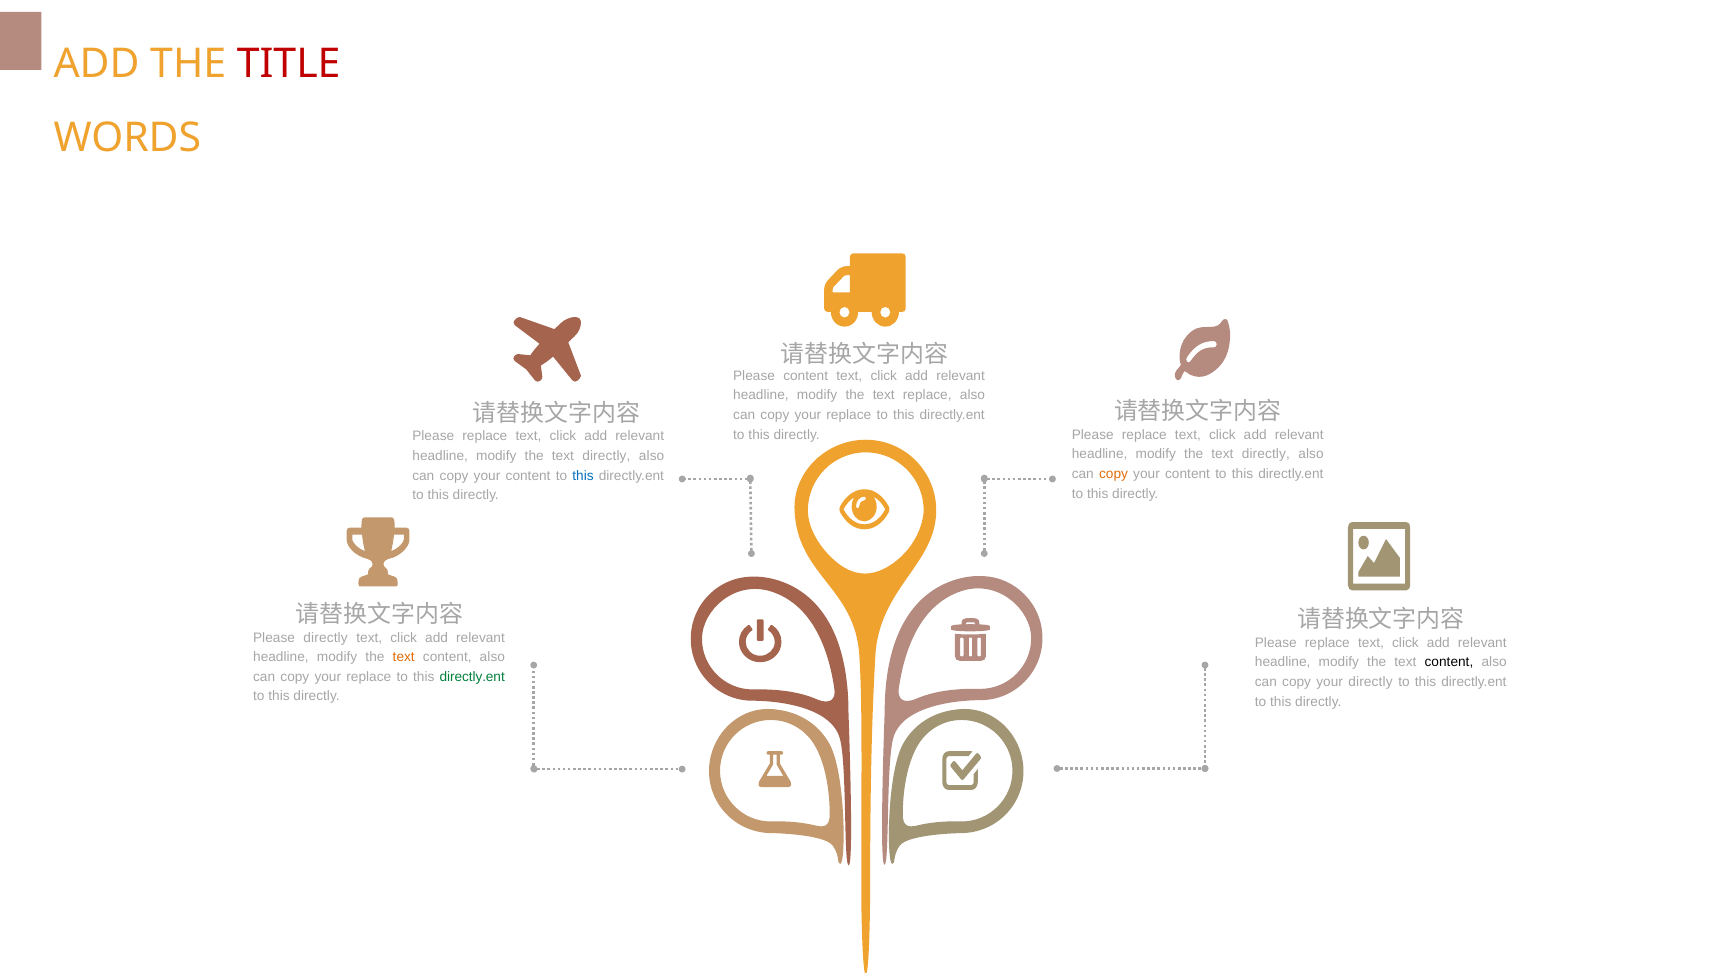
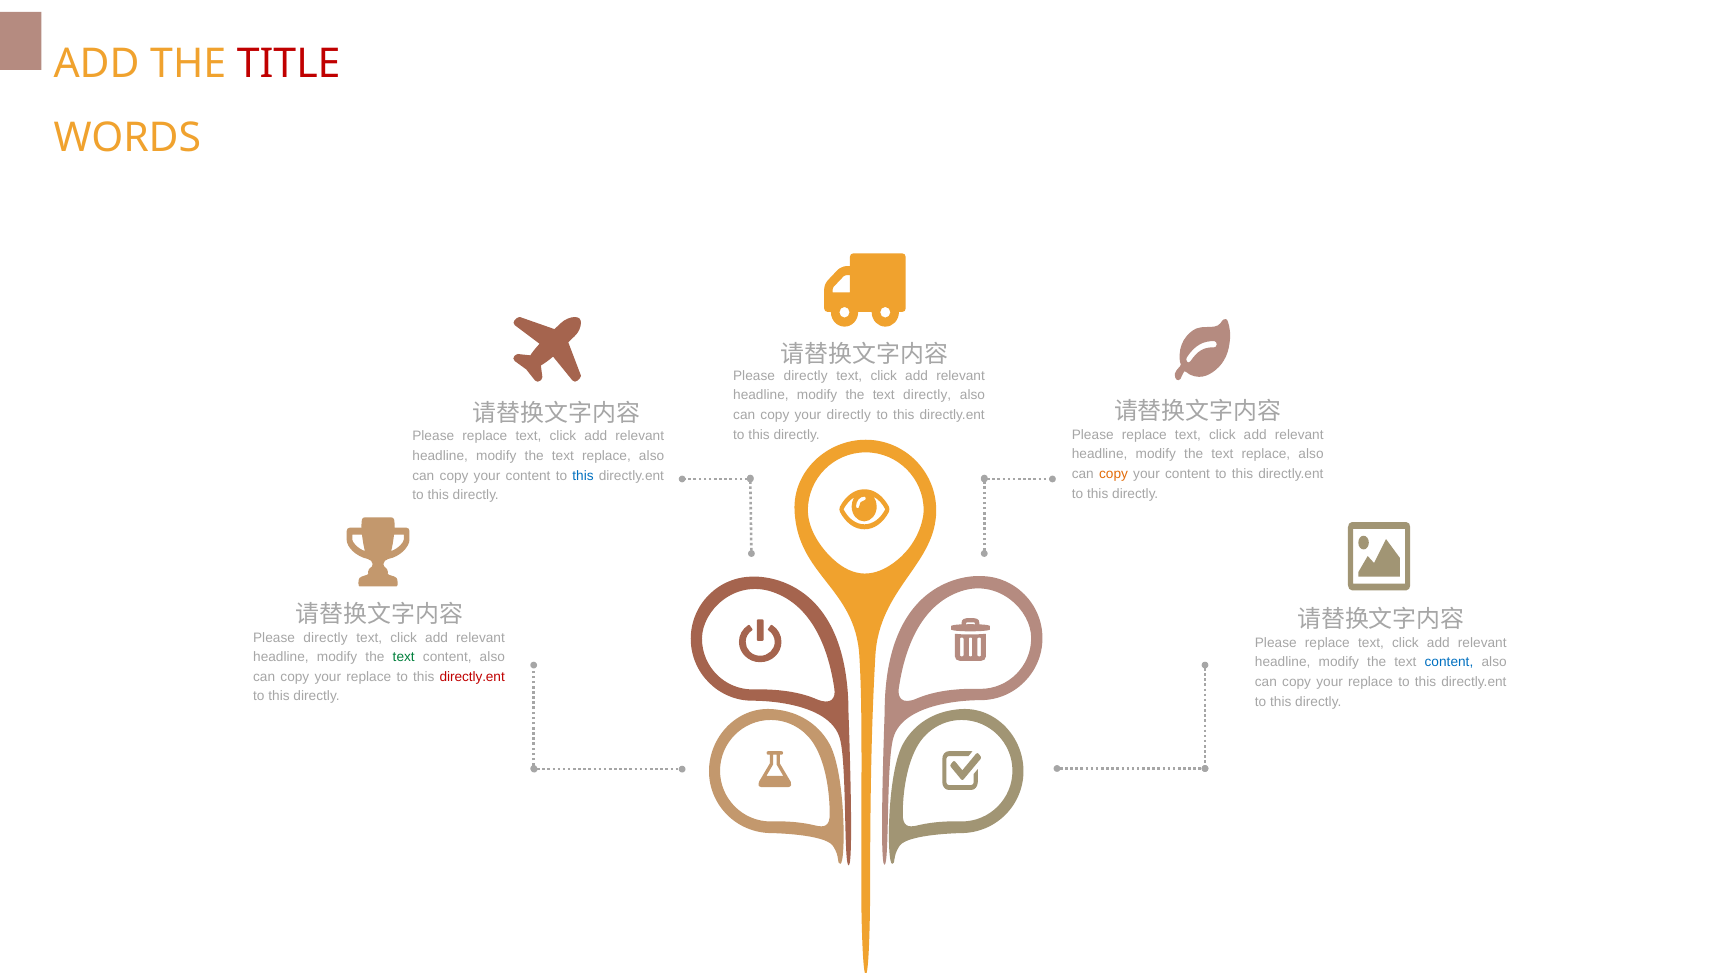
content at (806, 376): content -> directly
text replace: replace -> directly
replace at (849, 415): replace -> directly
directly at (1266, 454): directly -> replace
directly at (606, 456): directly -> replace
text at (404, 657) colour: orange -> green
content at (1449, 662) colour: black -> blue
directly.ent at (472, 676) colour: green -> red
directly at (1371, 682): directly -> replace
